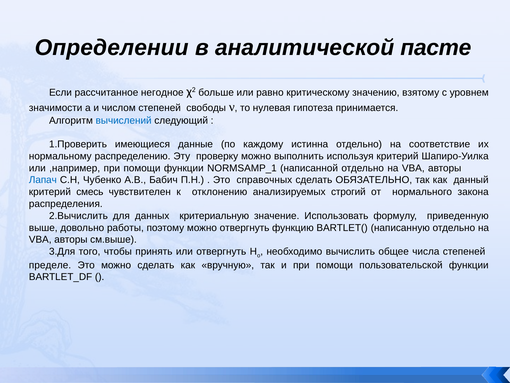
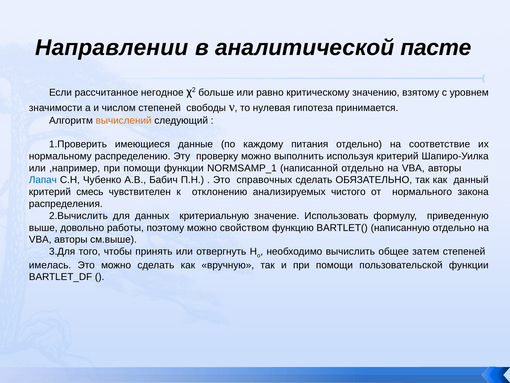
Определении: Определении -> Направлении
вычислений colour: blue -> orange
истинна: истинна -> питания
строгий: строгий -> чистого
можно отвергнуть: отвергнуть -> свойством
числа: числа -> затем
пределе: пределе -> имелась
